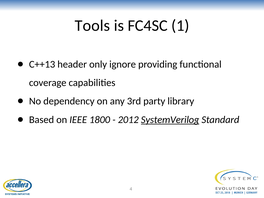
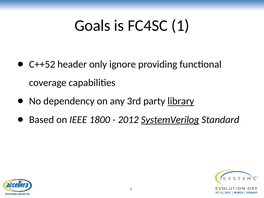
Tools: Tools -> Goals
C++13: C++13 -> C++52
library underline: none -> present
